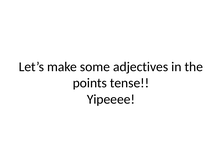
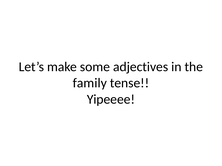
points: points -> family
